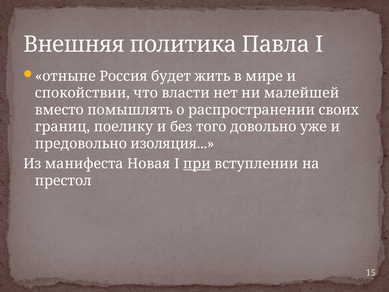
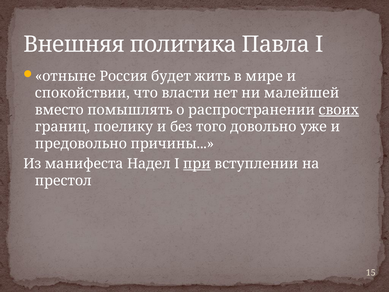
своих underline: none -> present
изоляция: изоляция -> причины
Новая: Новая -> Надел
